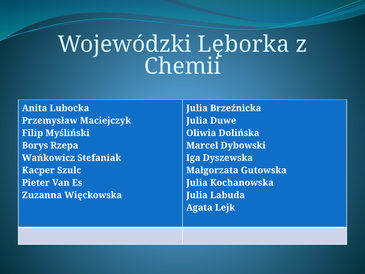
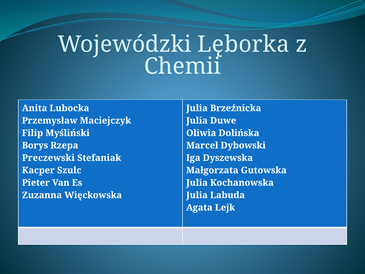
Wańkowicz: Wańkowicz -> Preczewski
